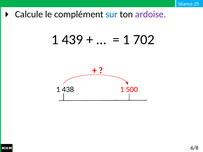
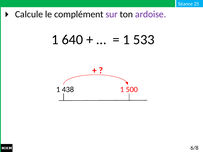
sur colour: blue -> purple
439: 439 -> 640
702: 702 -> 533
